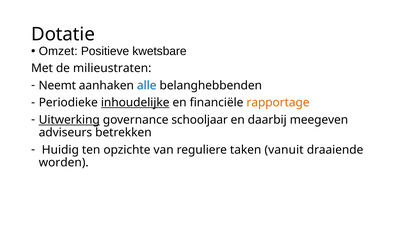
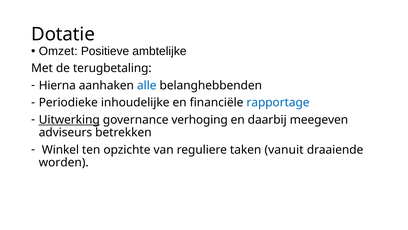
kwetsbare: kwetsbare -> ambtelijke
milieustraten: milieustraten -> terugbetaling
Neemt: Neemt -> Hierna
inhoudelijke underline: present -> none
rapportage colour: orange -> blue
schooljaar: schooljaar -> verhoging
Huidig: Huidig -> Winkel
